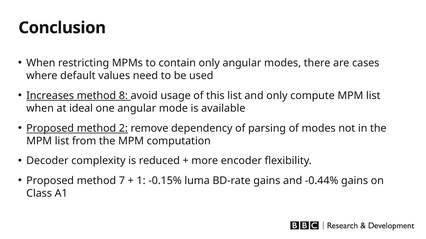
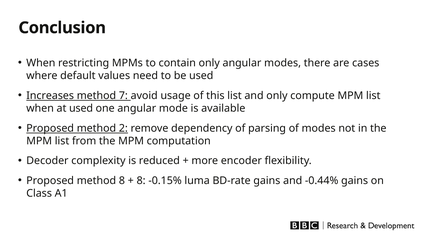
8: 8 -> 7
at ideal: ideal -> used
method 7: 7 -> 8
1 at (141, 181): 1 -> 8
